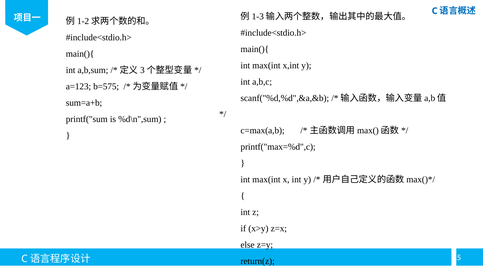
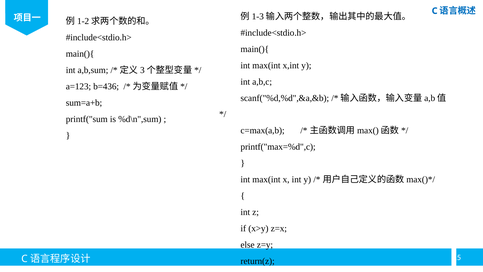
b=575: b=575 -> b=436
